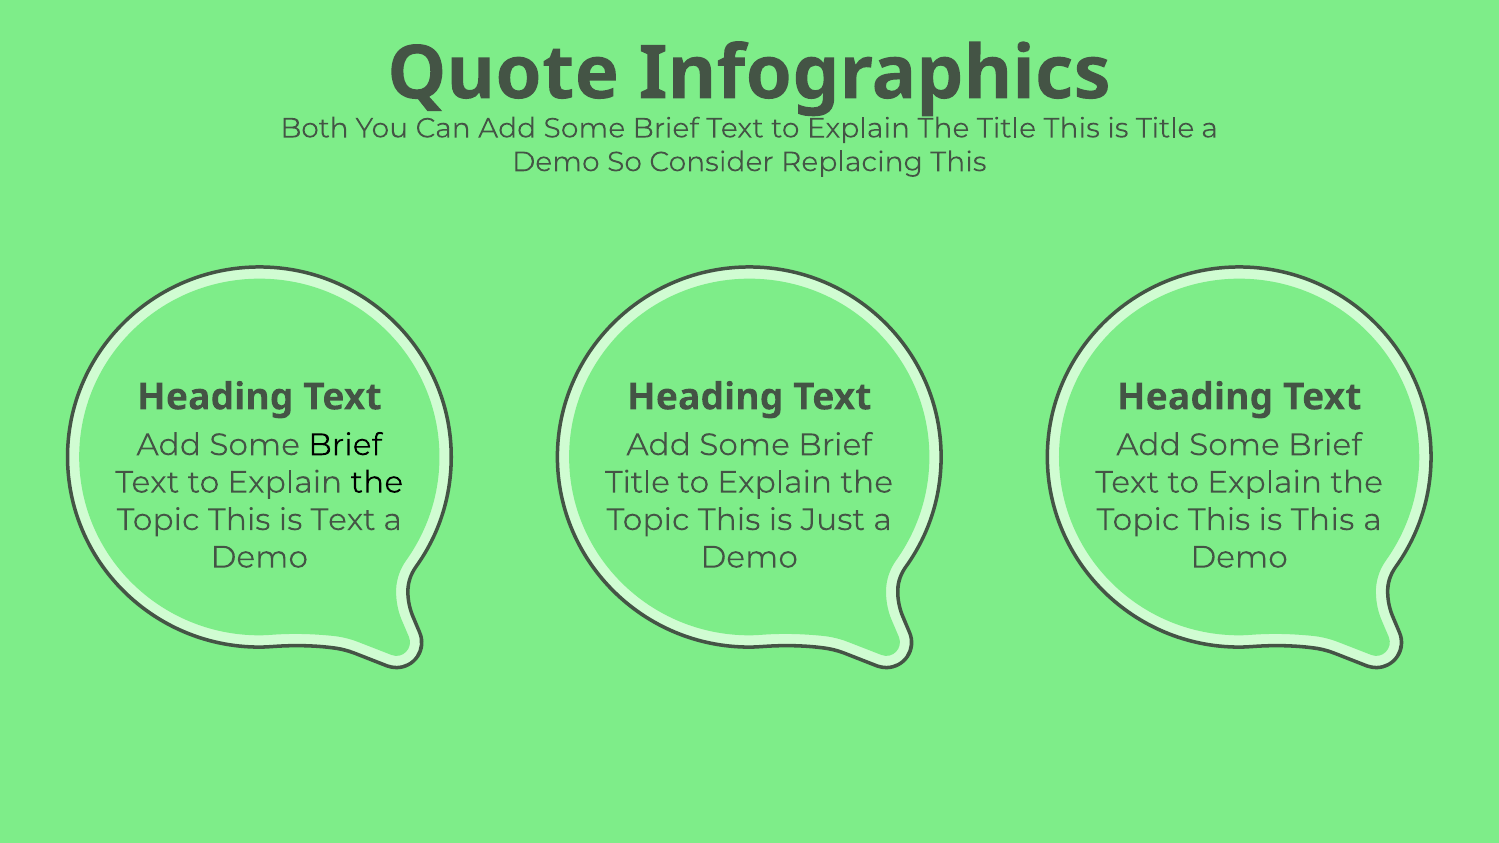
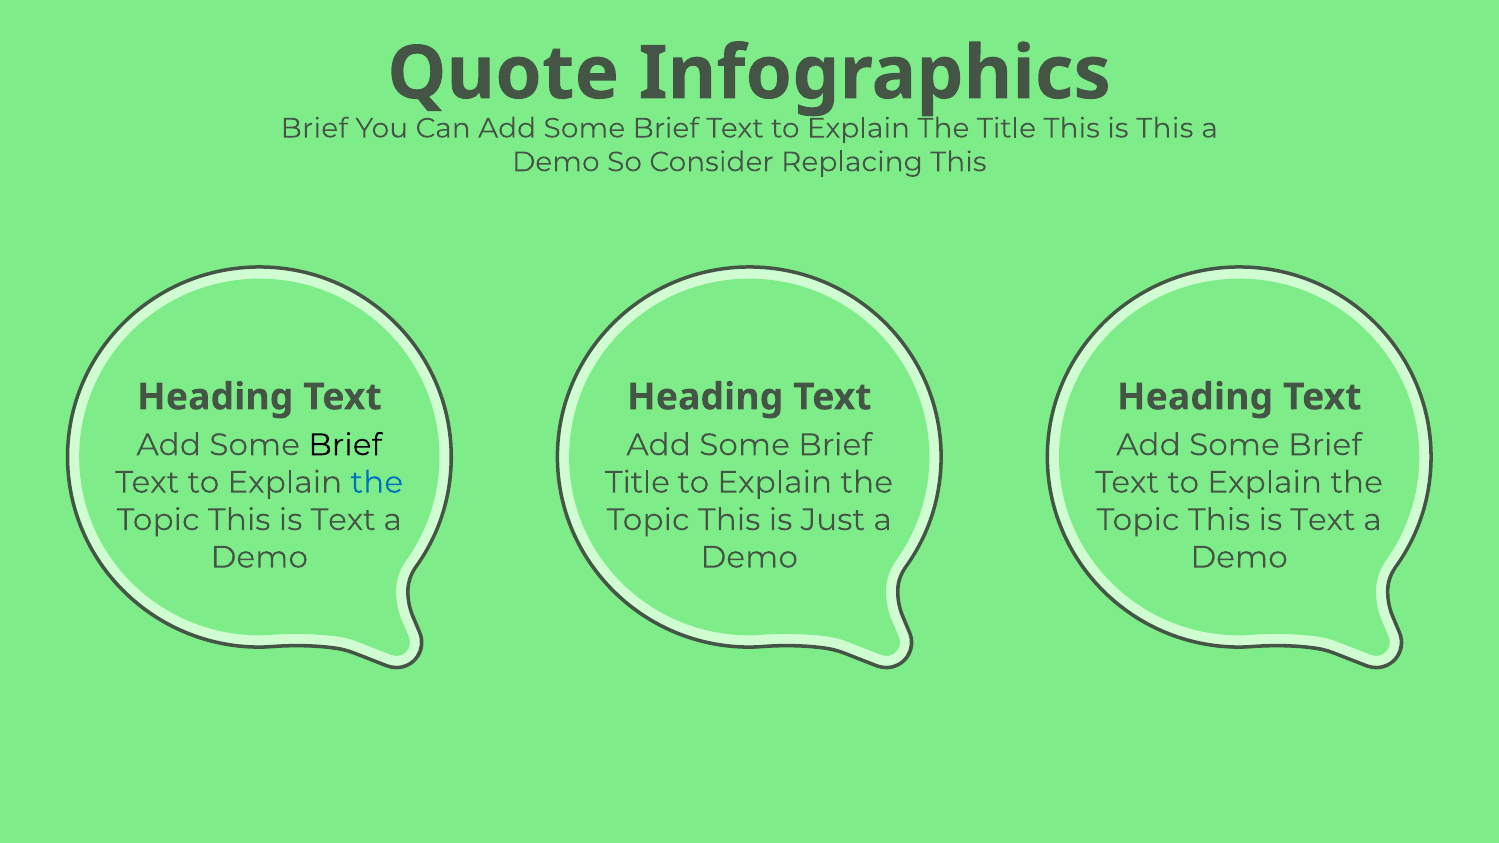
Both at (315, 128): Both -> Brief
is Title: Title -> This
the at (377, 483) colour: black -> blue
This at (1323, 520): This -> Text
